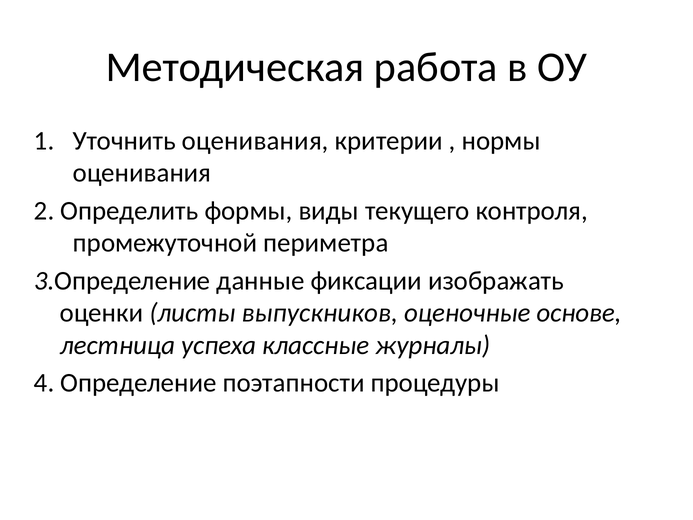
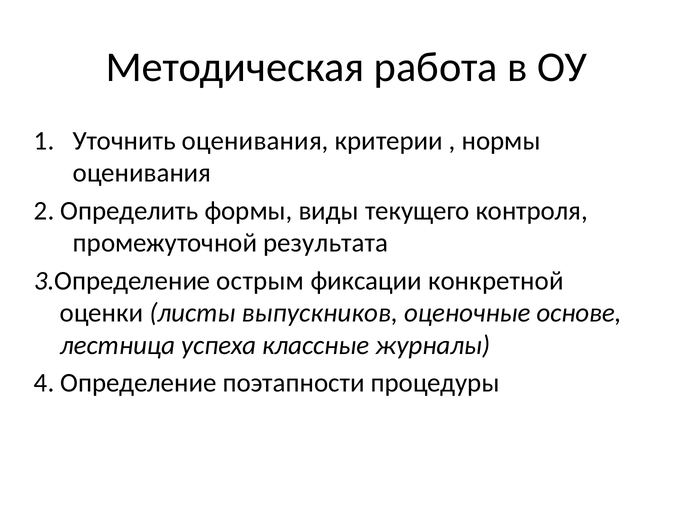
периметра: периметра -> результата
данные: данные -> острым
изображать: изображать -> конкретной
